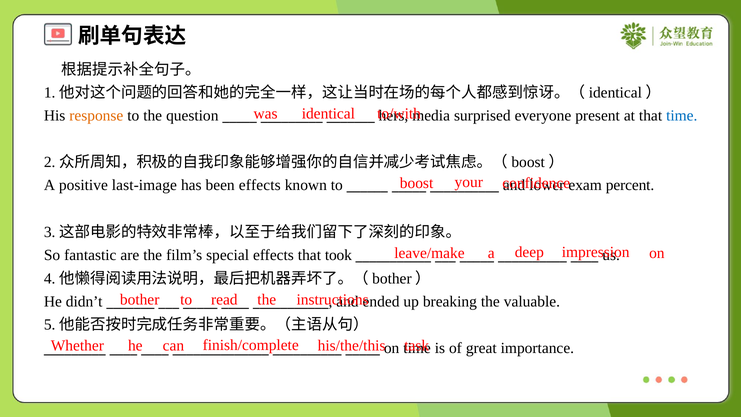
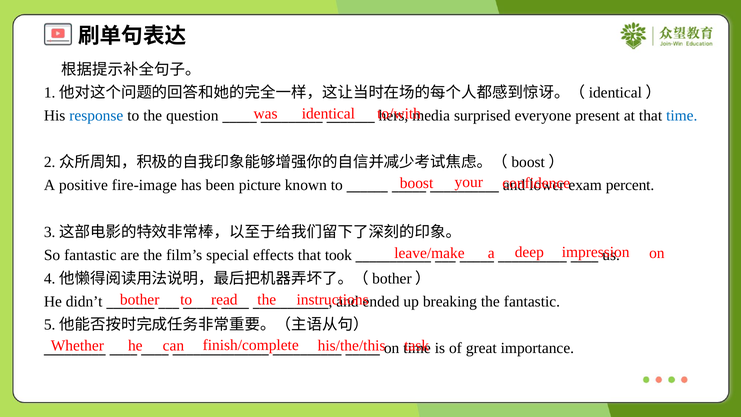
response colour: orange -> blue
last-image: last-image -> fire-image
been effects: effects -> picture
the valuable: valuable -> fantastic
